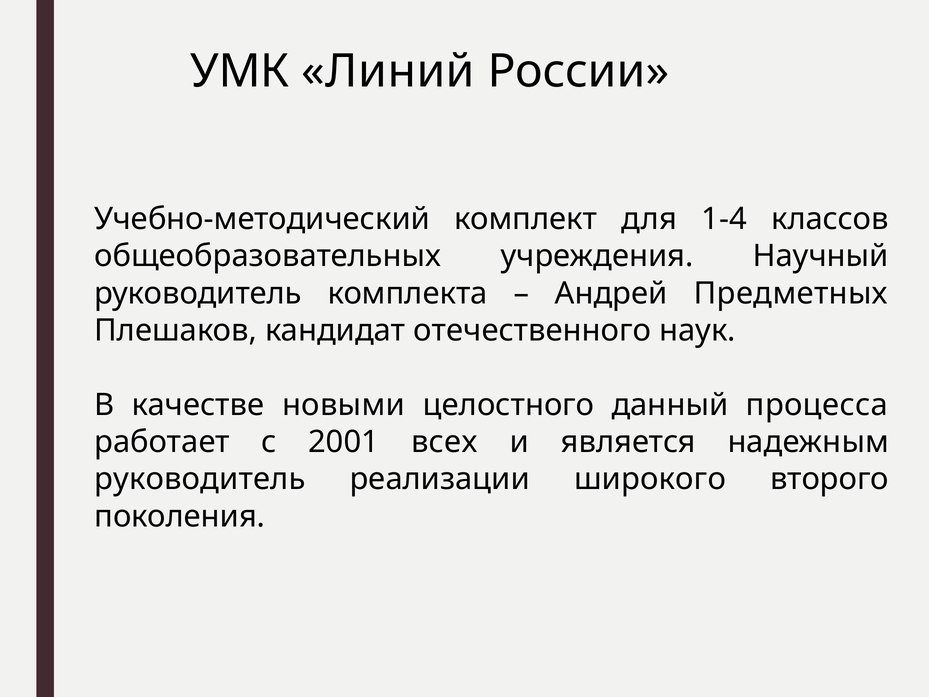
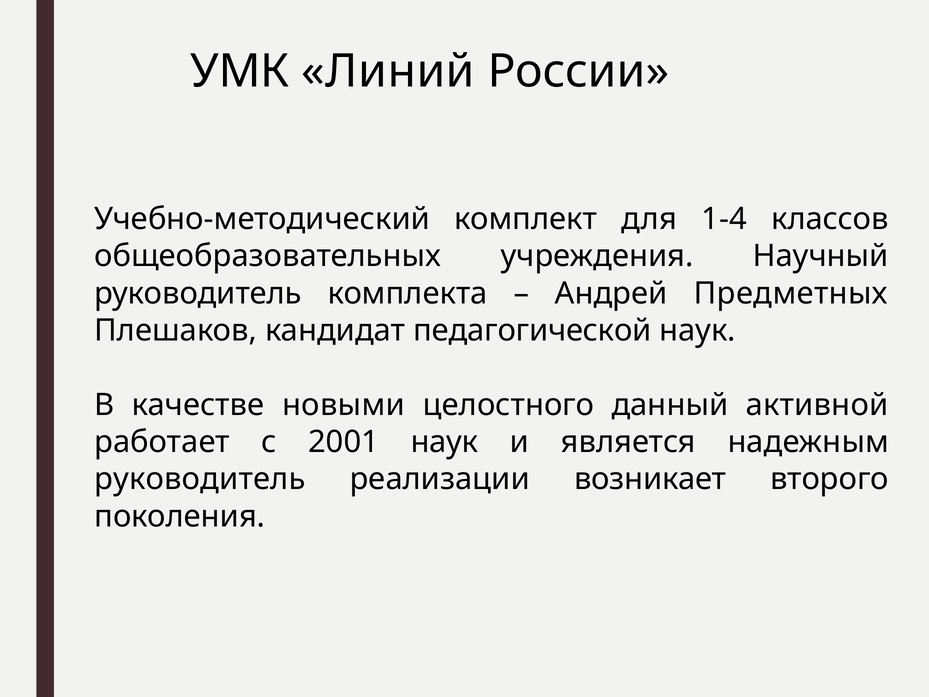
отечественного: отечественного -> педагогической
процесса: процесса -> активной
2001 всех: всех -> наук
широкого: широкого -> возникает
